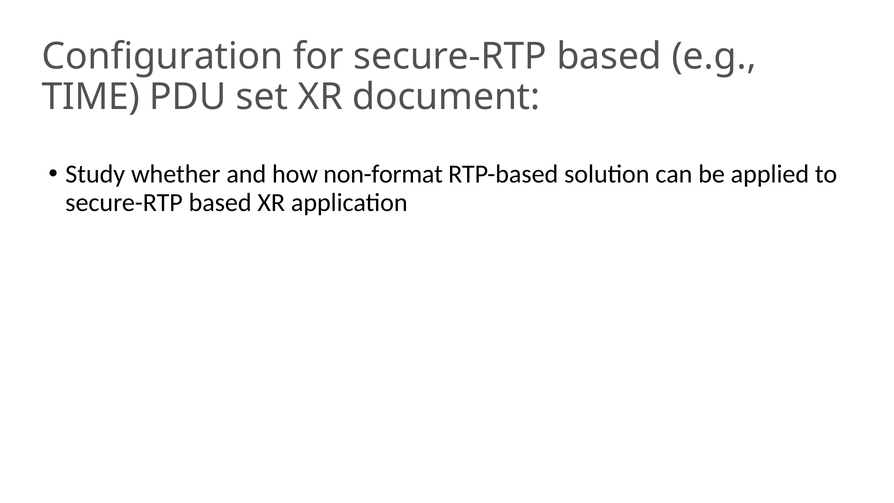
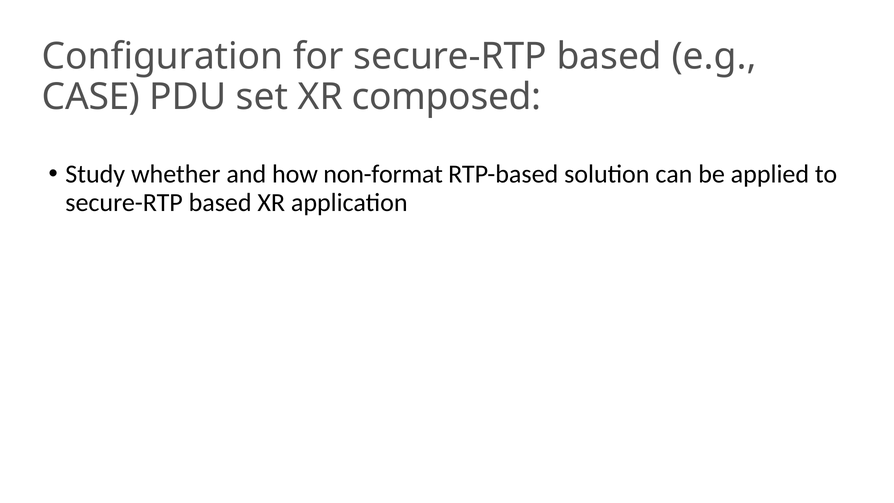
TIME: TIME -> CASE
document: document -> composed
